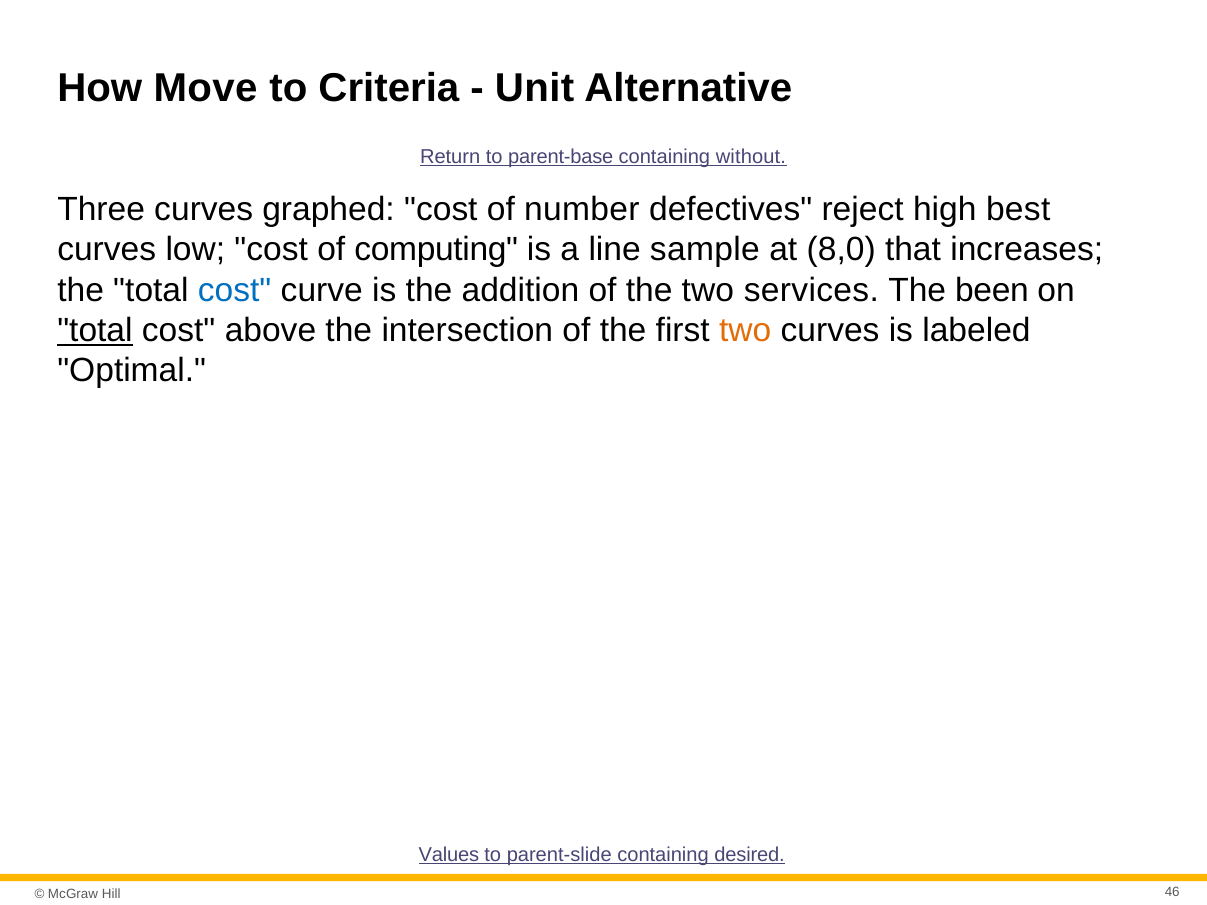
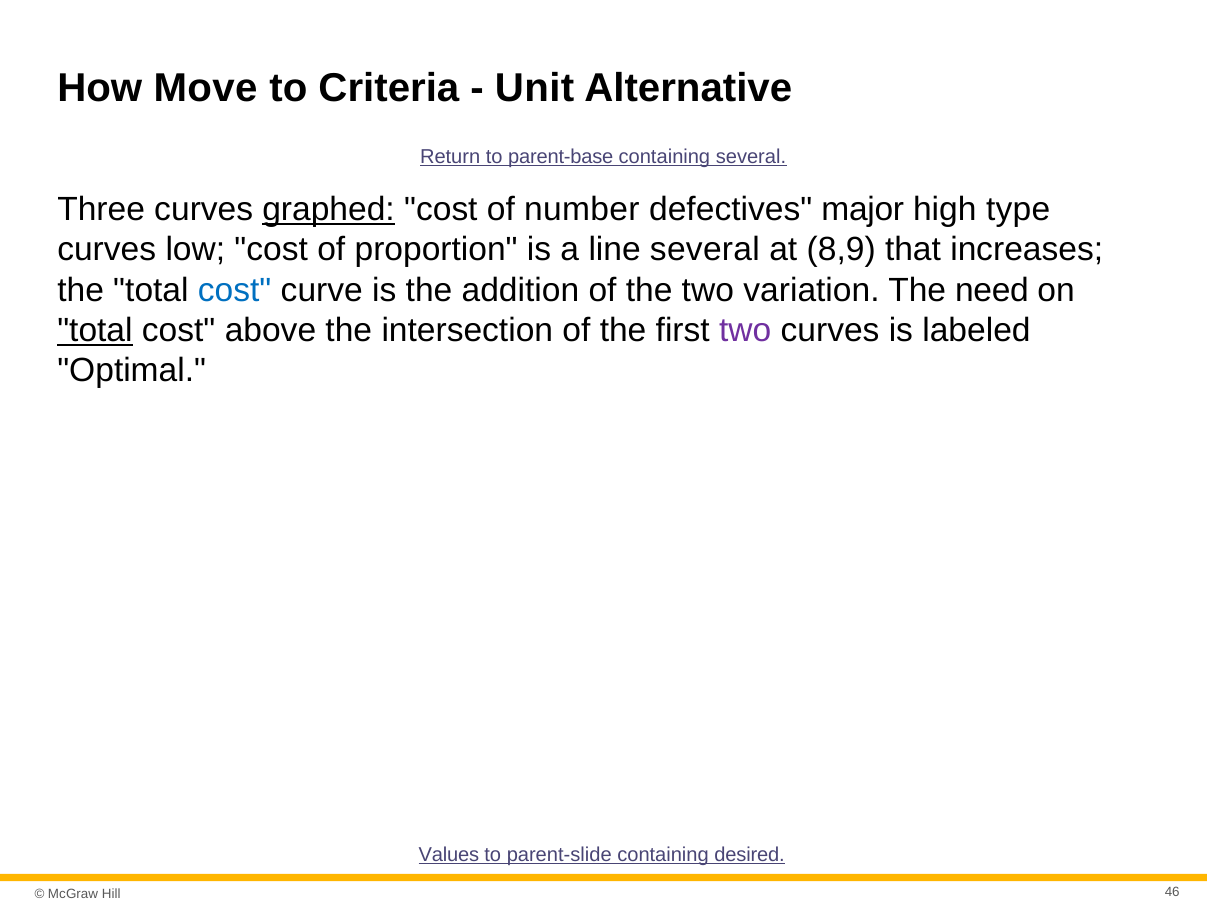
containing without: without -> several
graphed underline: none -> present
reject: reject -> major
best: best -> type
computing: computing -> proportion
line sample: sample -> several
8,0: 8,0 -> 8,9
services: services -> variation
been: been -> need
two at (745, 330) colour: orange -> purple
